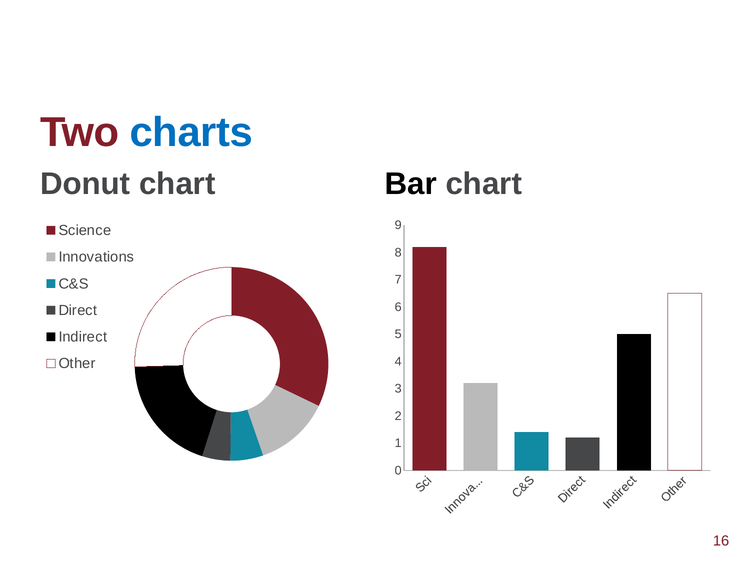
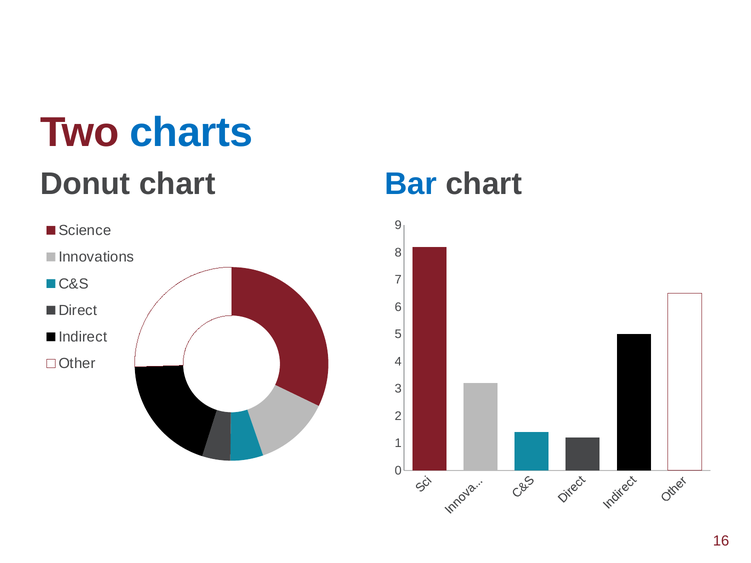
Bar colour: black -> blue
